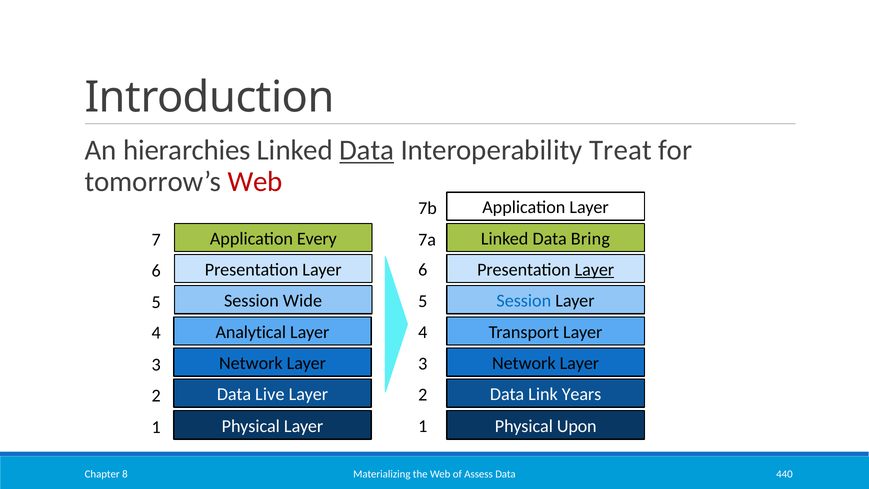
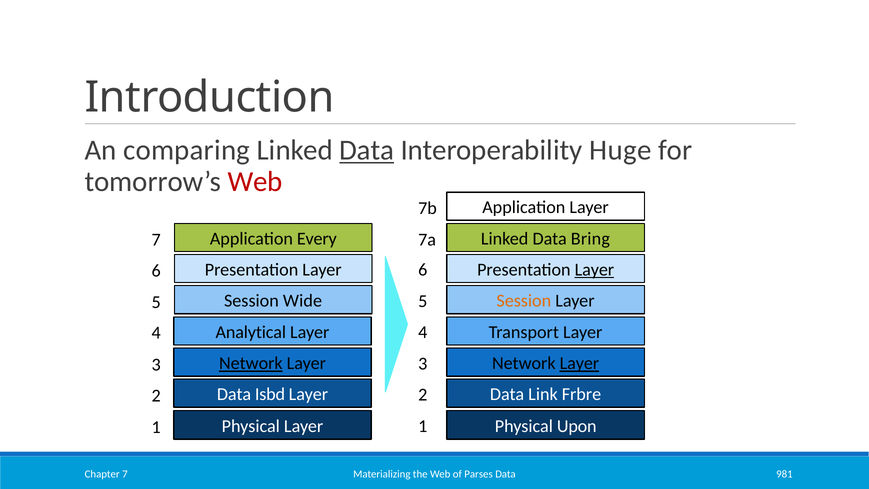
hierarchies: hierarchies -> comparing
Treat: Treat -> Huge
Session at (524, 301) colour: blue -> orange
Network at (251, 363) underline: none -> present
Layer at (579, 363) underline: none -> present
Live: Live -> Isbd
Years: Years -> Frbre
Assess: Assess -> Parses
440: 440 -> 981
Chapter 8: 8 -> 7
